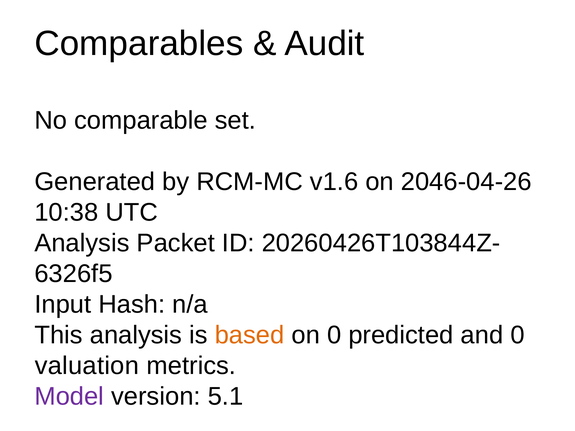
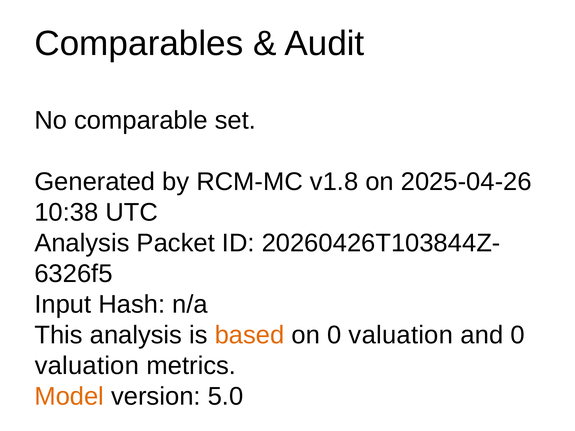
v1.6: v1.6 -> v1.8
2046-04-26: 2046-04-26 -> 2025-04-26
on 0 predicted: predicted -> valuation
Model colour: purple -> orange
5.1: 5.1 -> 5.0
